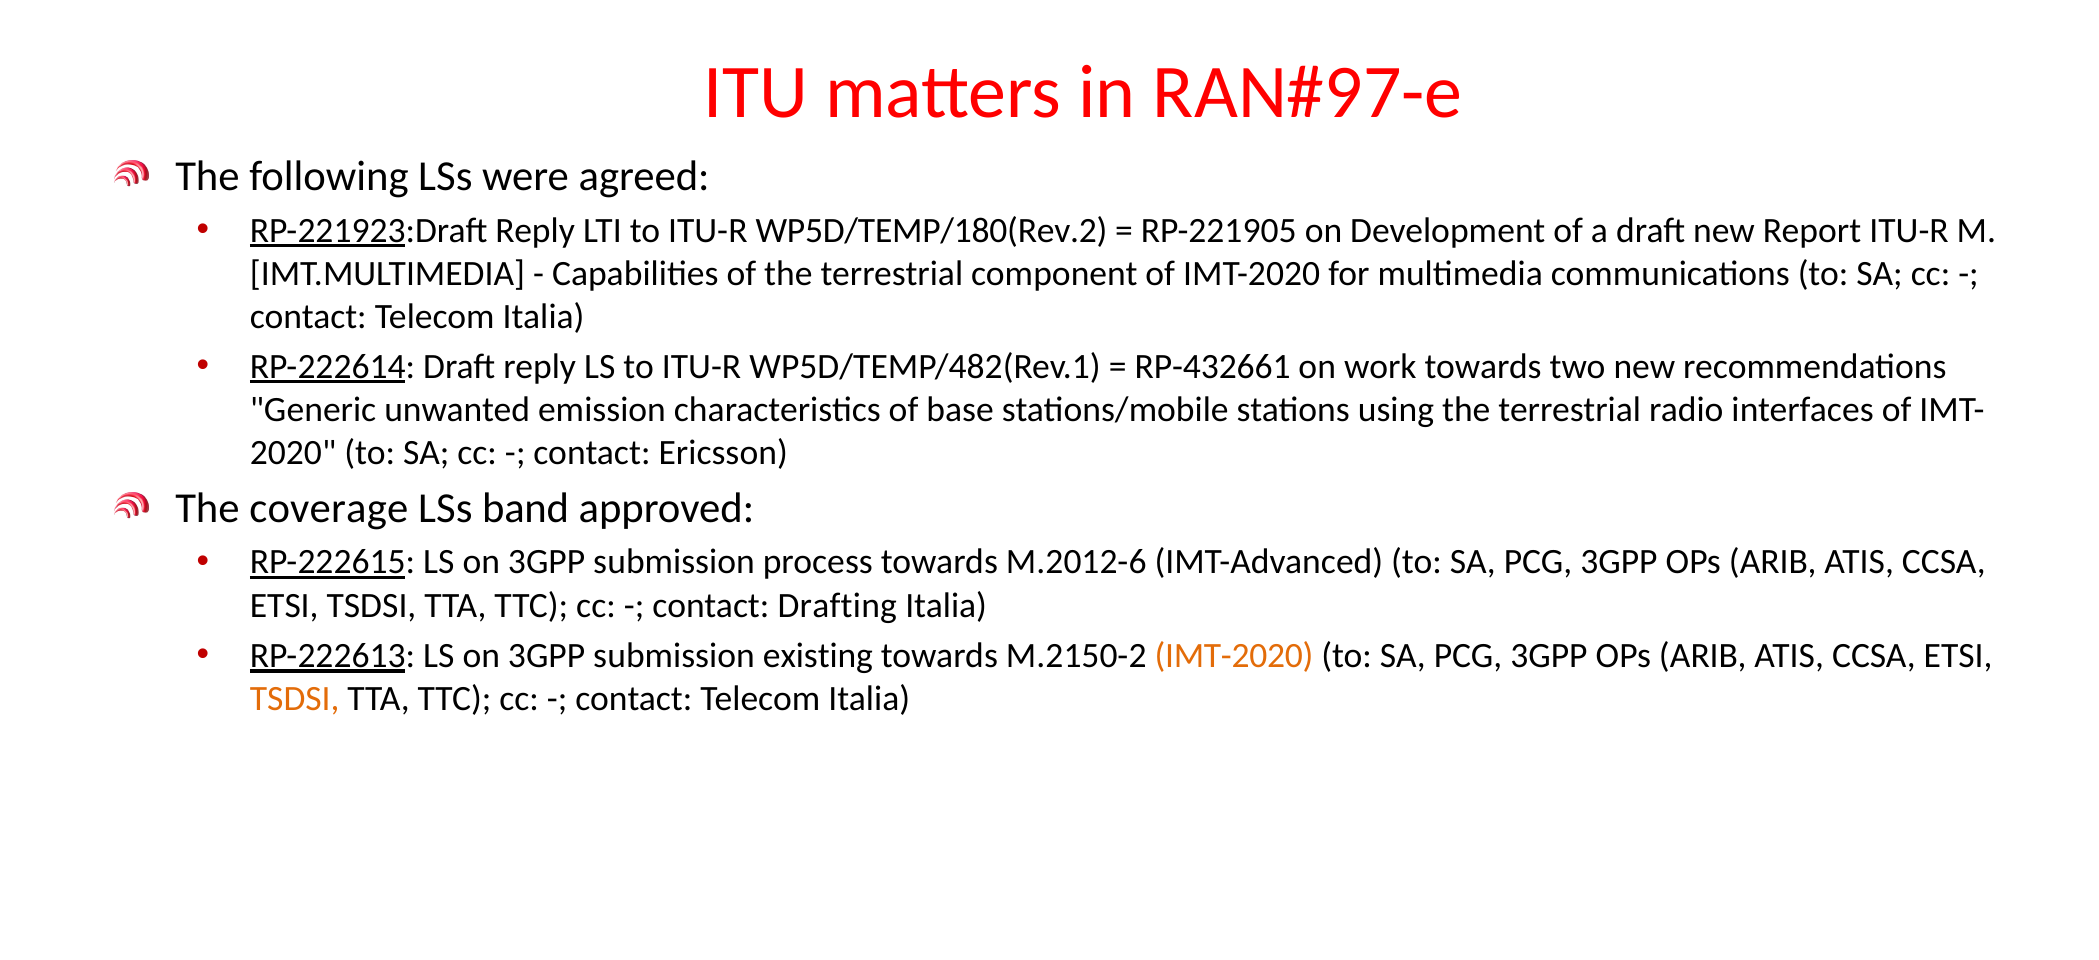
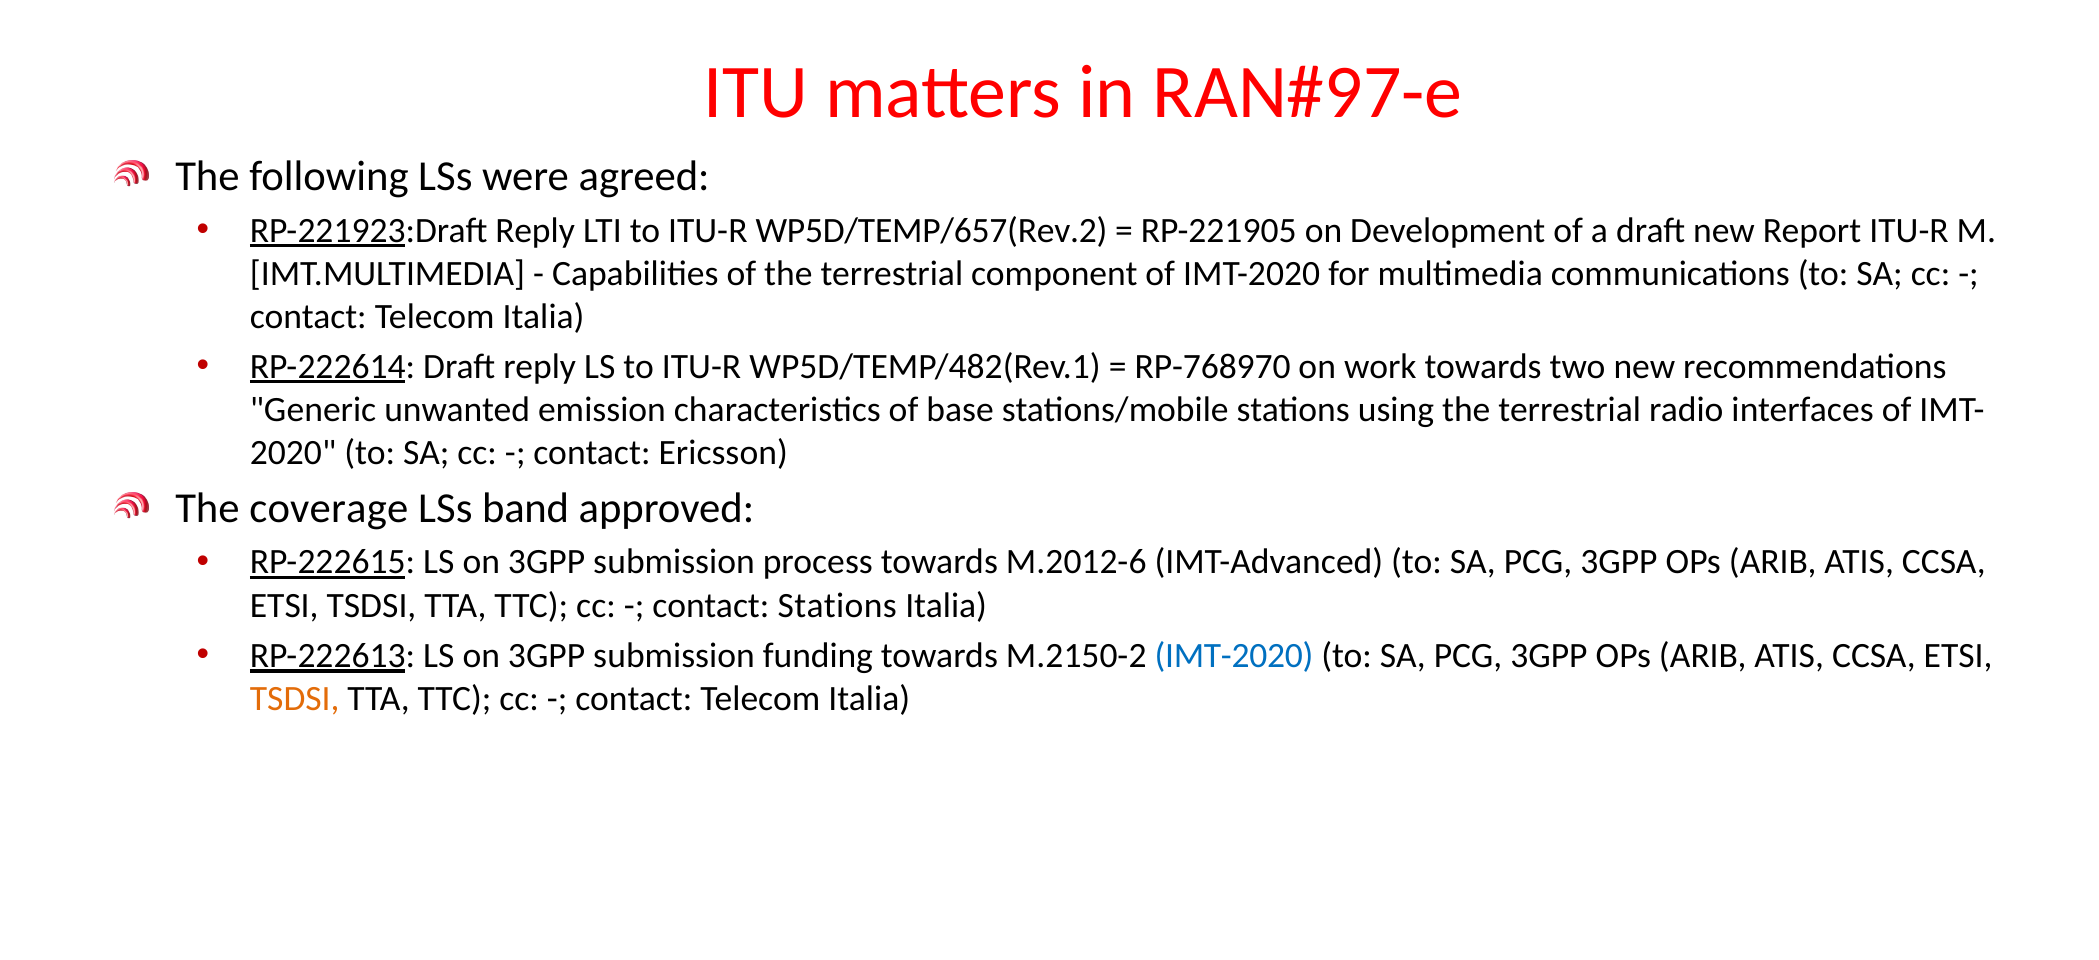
WP5D/TEMP/180(Rev.2: WP5D/TEMP/180(Rev.2 -> WP5D/TEMP/657(Rev.2
RP-432661: RP-432661 -> RP-768970
contact Drafting: Drafting -> Stations
existing: existing -> funding
IMT-2020 at (1234, 655) colour: orange -> blue
